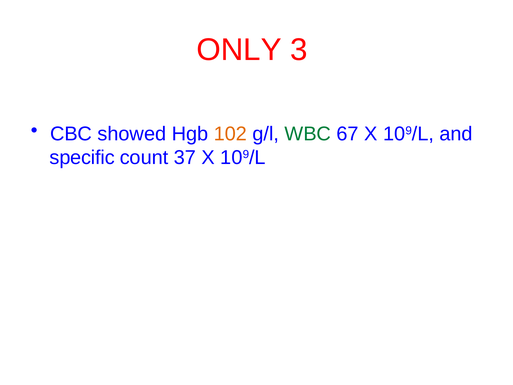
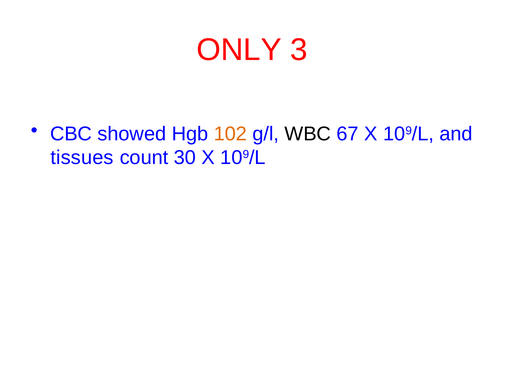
WBC colour: green -> black
specific: specific -> tissues
37: 37 -> 30
